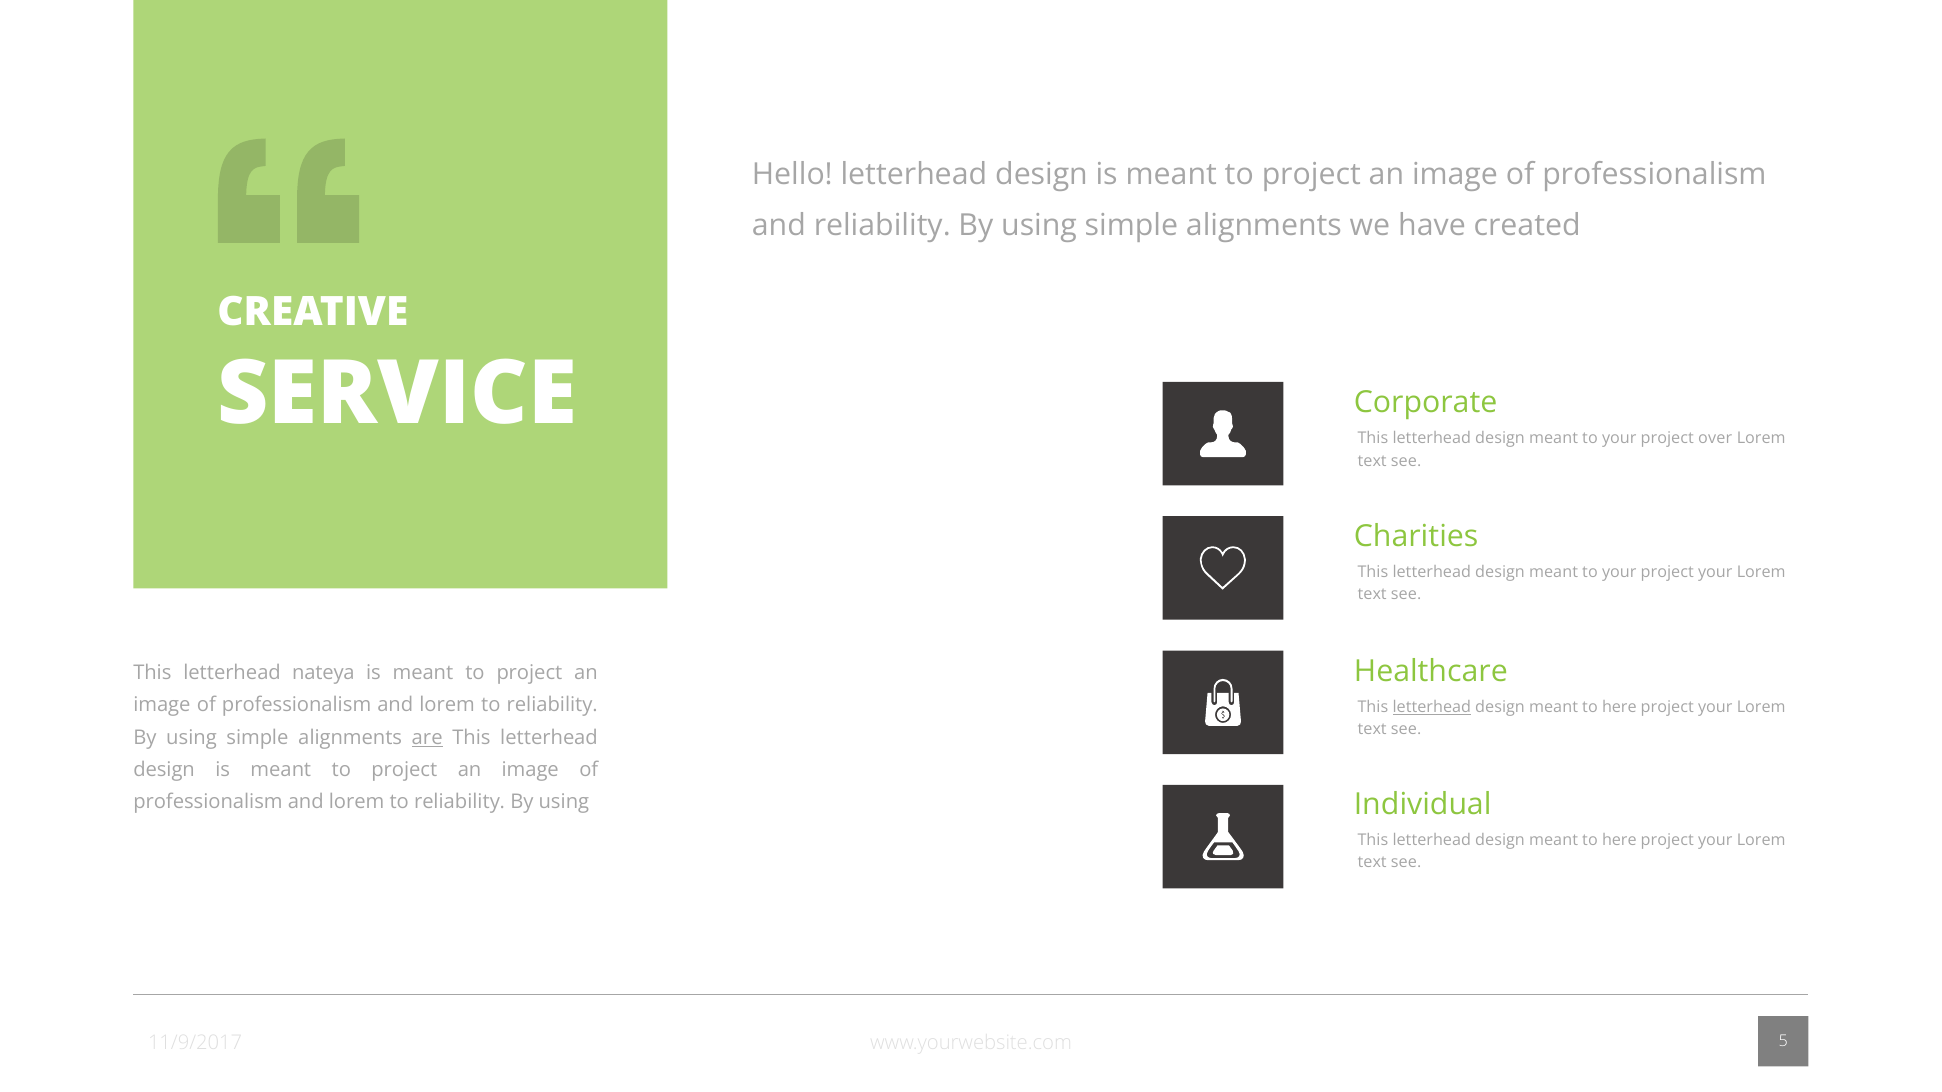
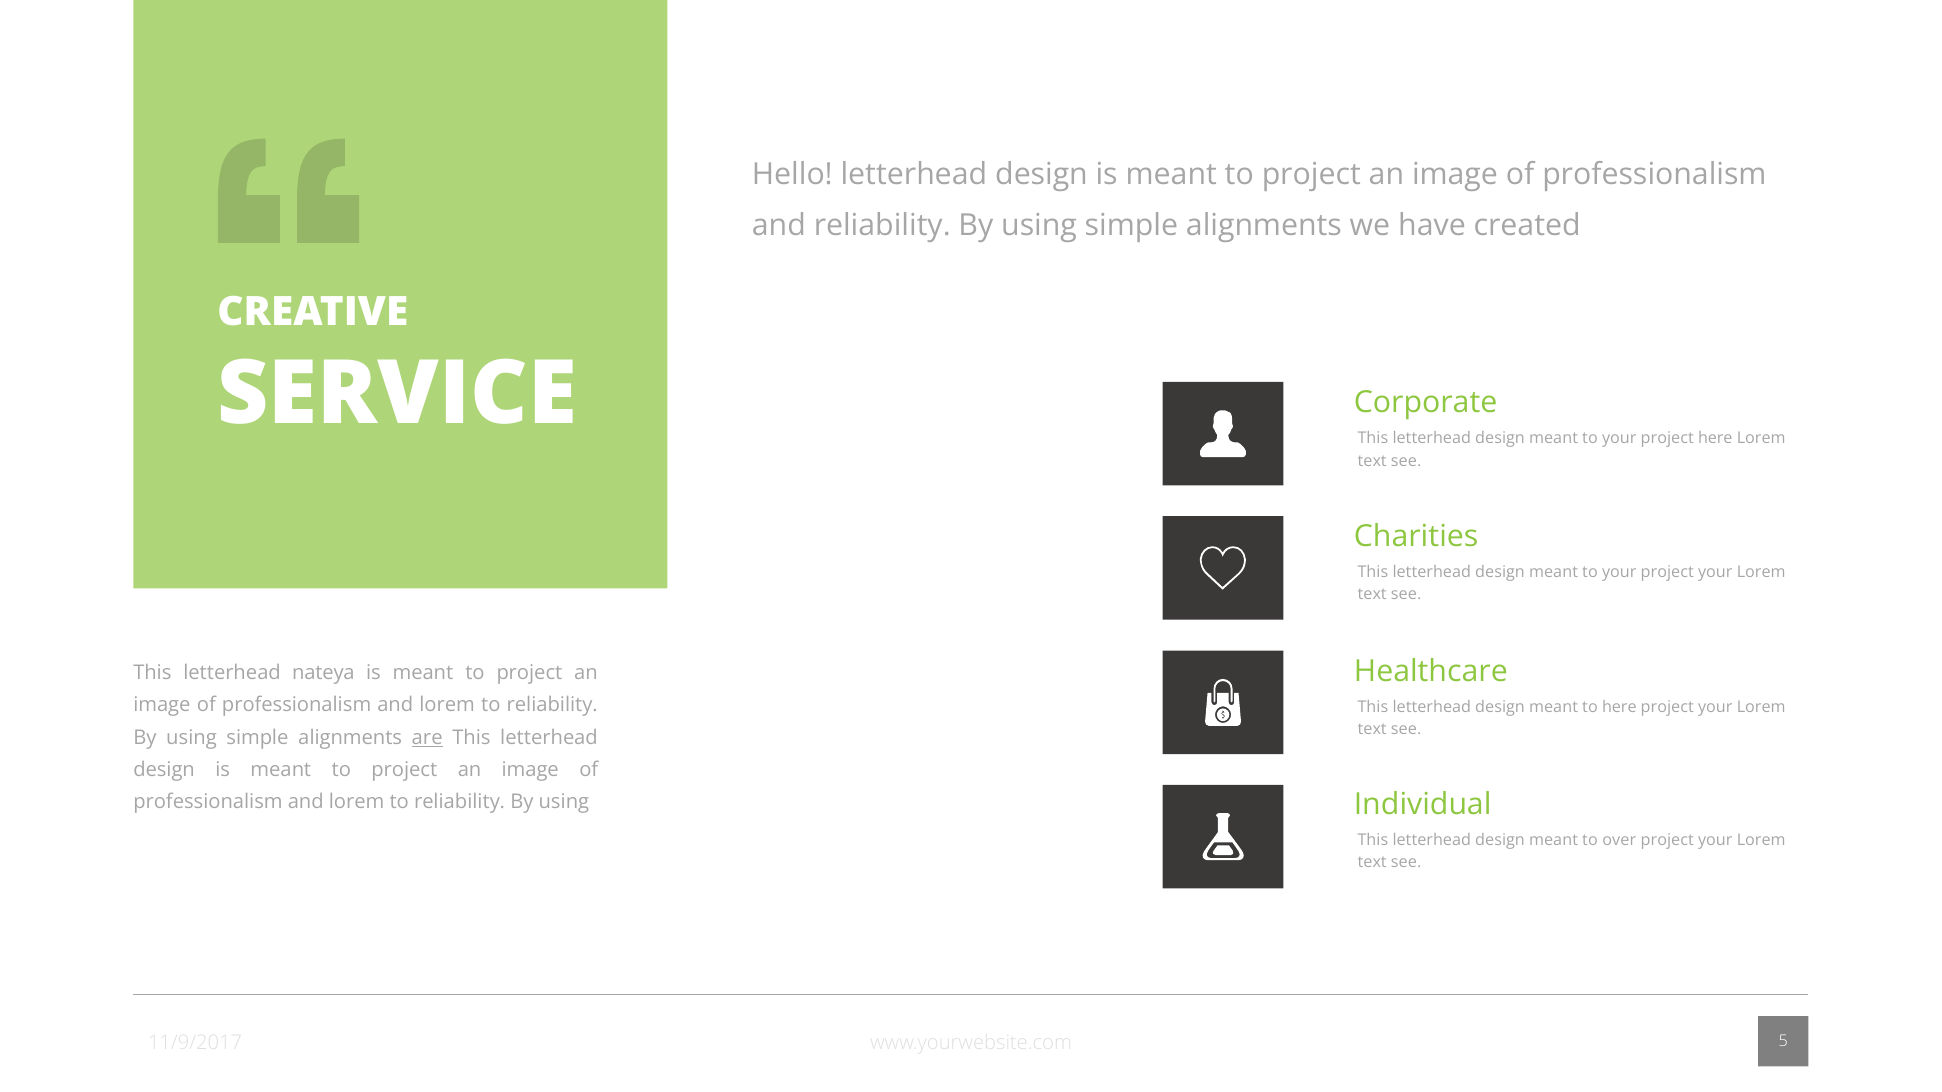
project over: over -> here
letterhead at (1432, 708) underline: present -> none
here at (1619, 840): here -> over
